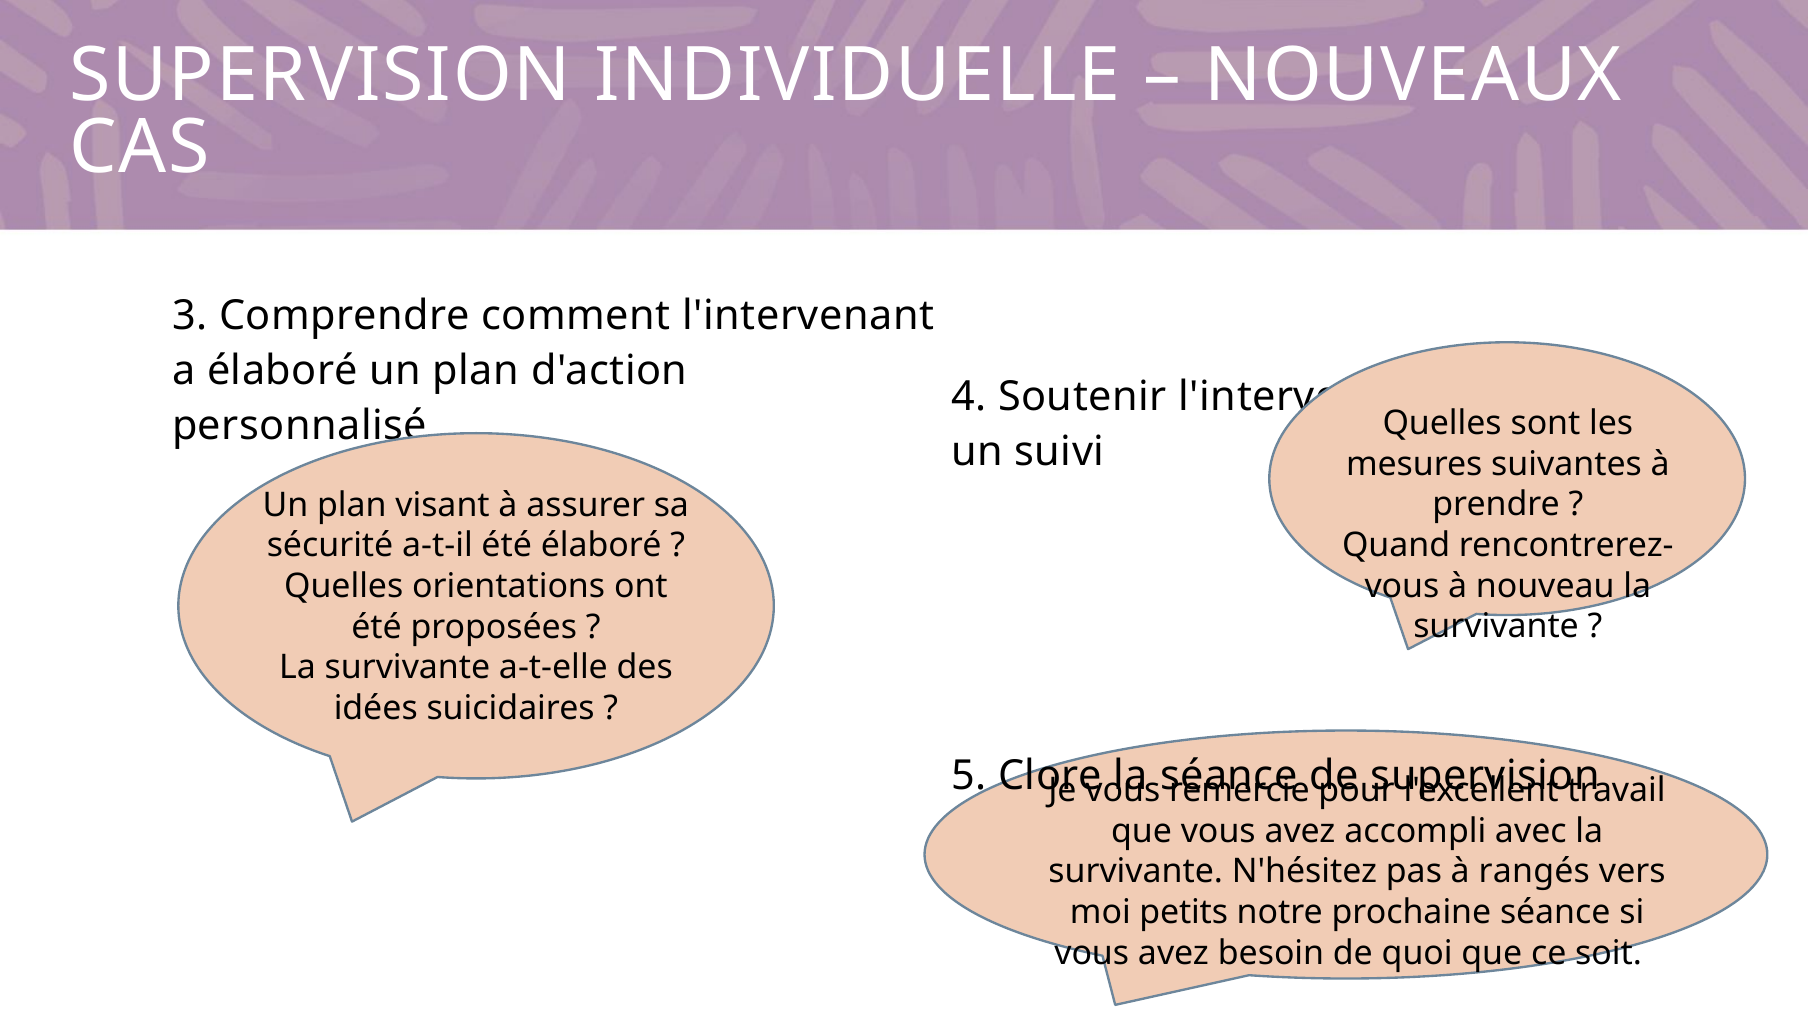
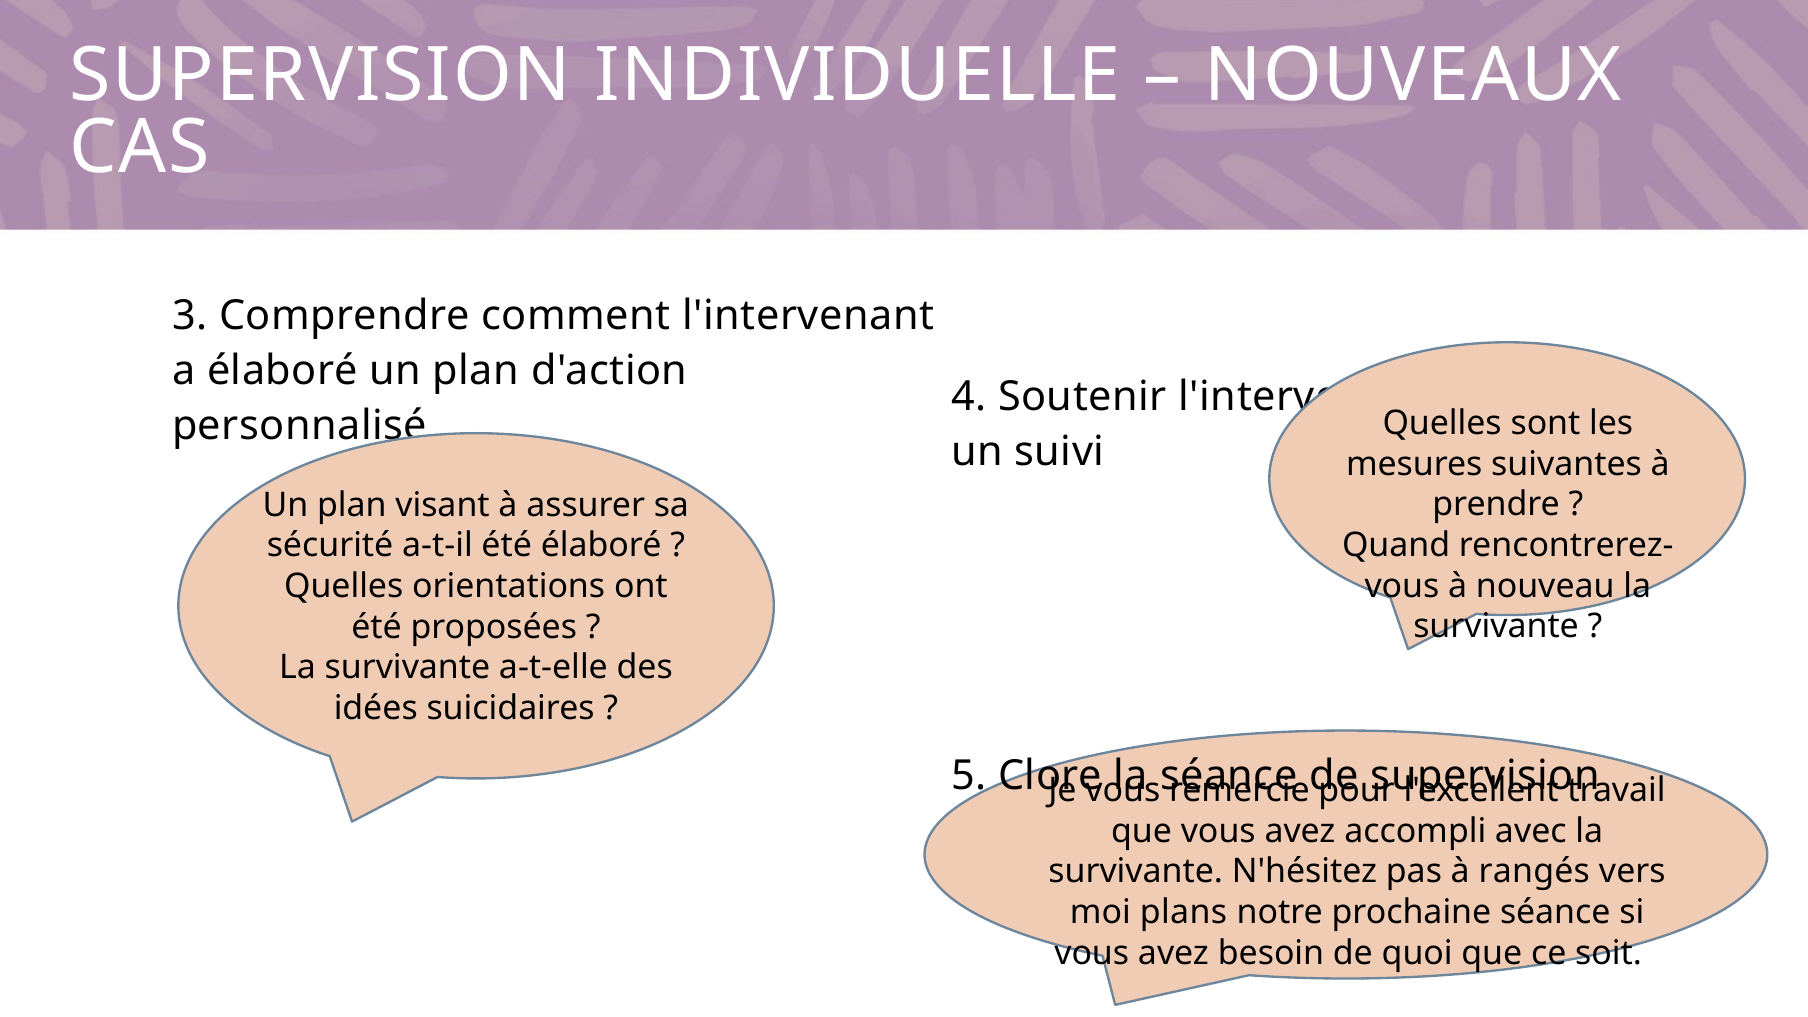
petits: petits -> plans
